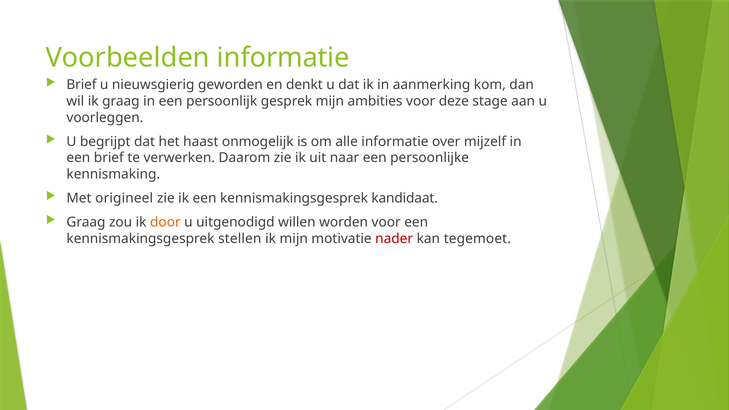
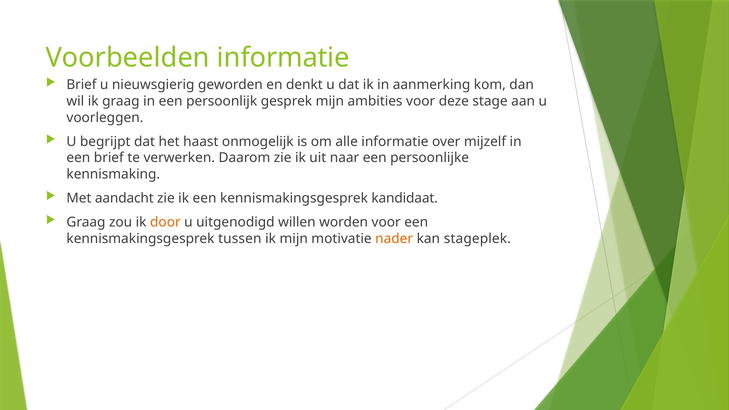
origineel: origineel -> aandacht
stellen: stellen -> tussen
nader colour: red -> orange
tegemoet: tegemoet -> stageplek
